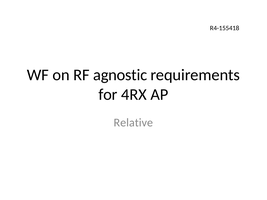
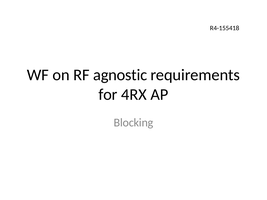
Relative: Relative -> Blocking
